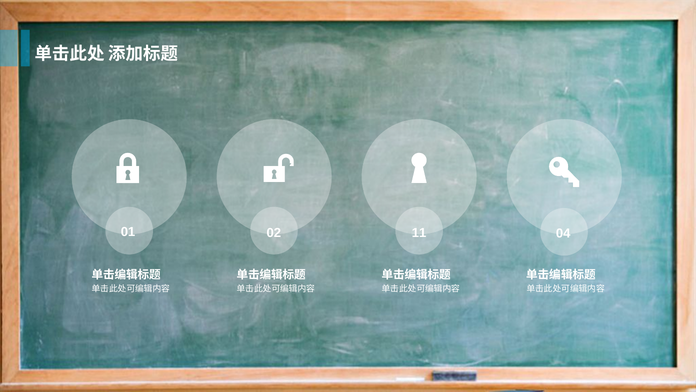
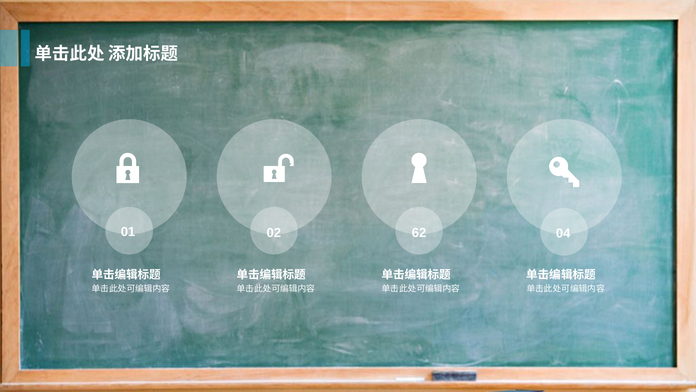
11: 11 -> 62
